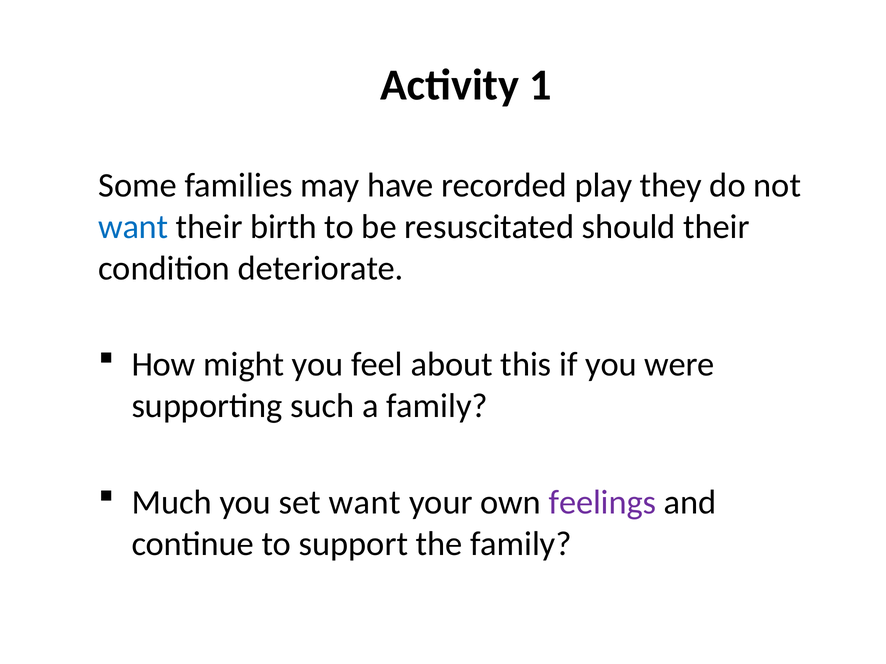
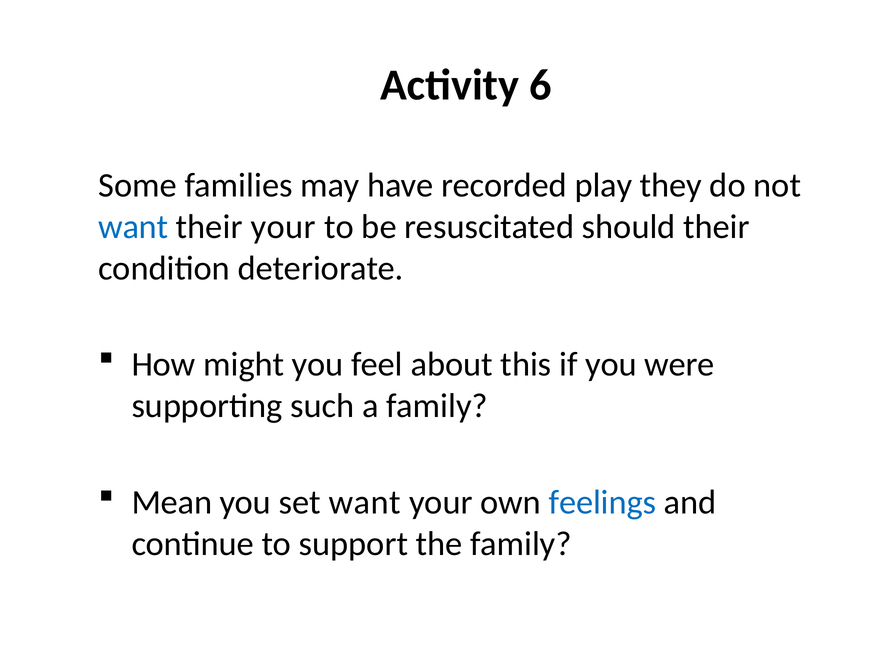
1: 1 -> 6
their birth: birth -> your
Much: Much -> Mean
feelings colour: purple -> blue
